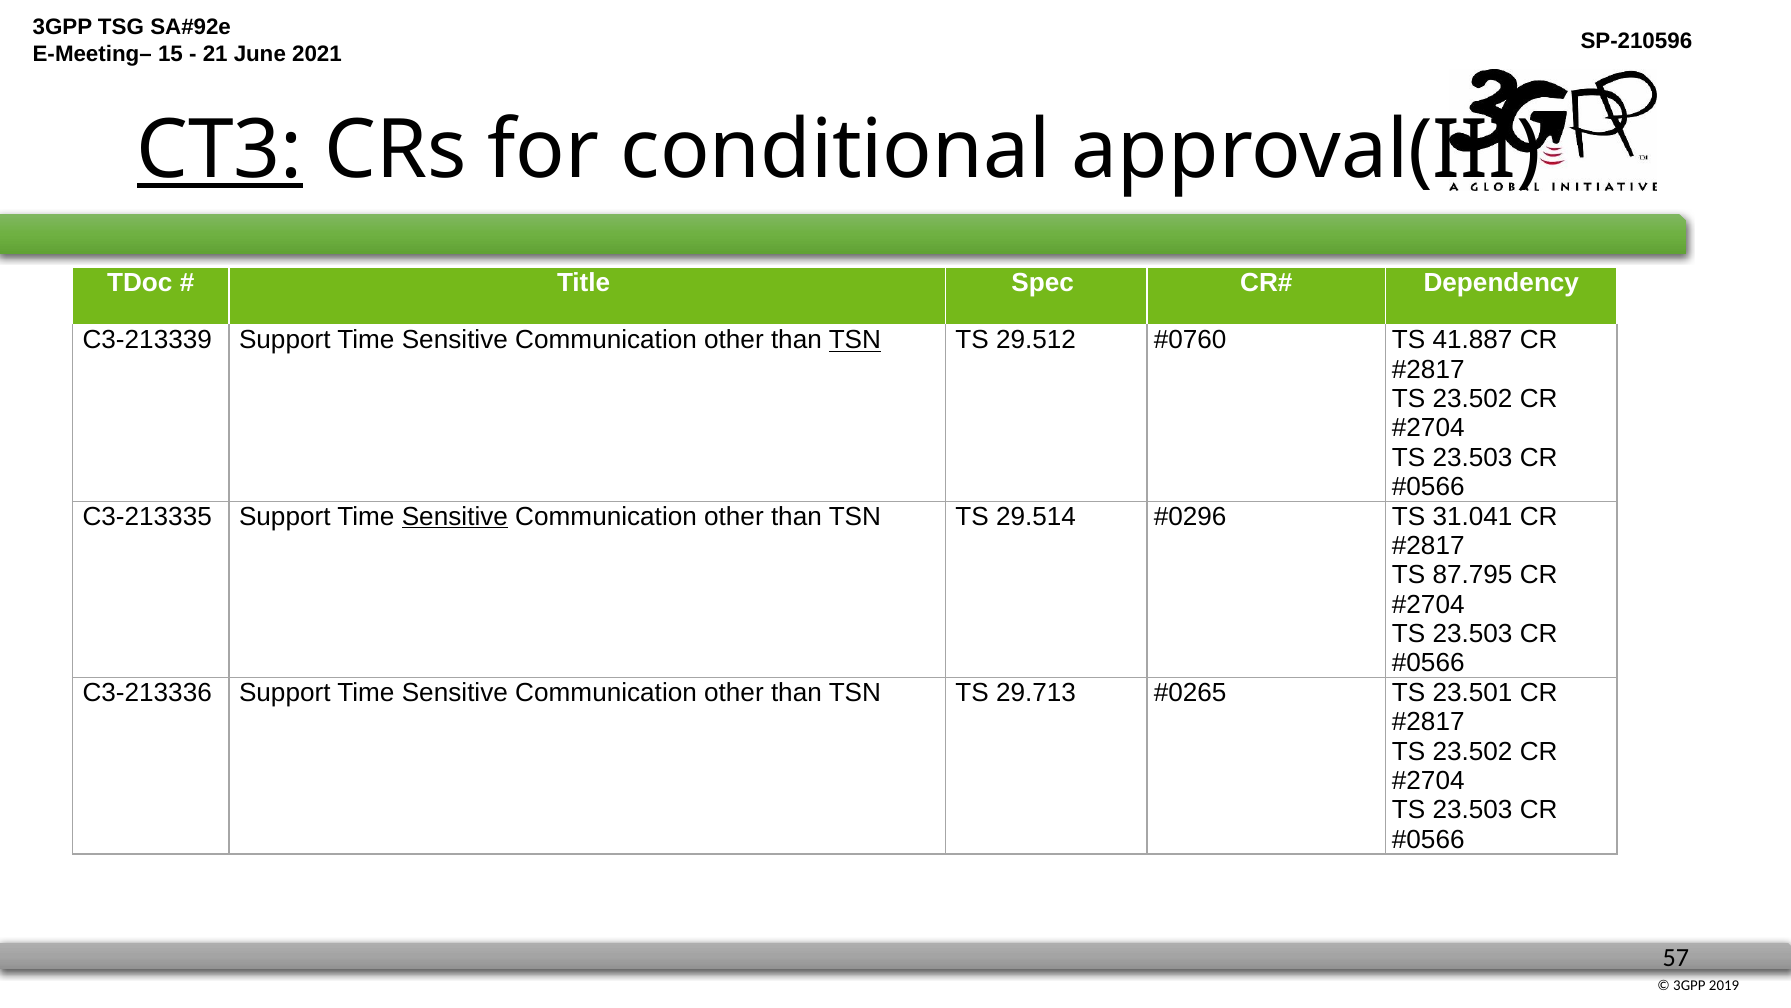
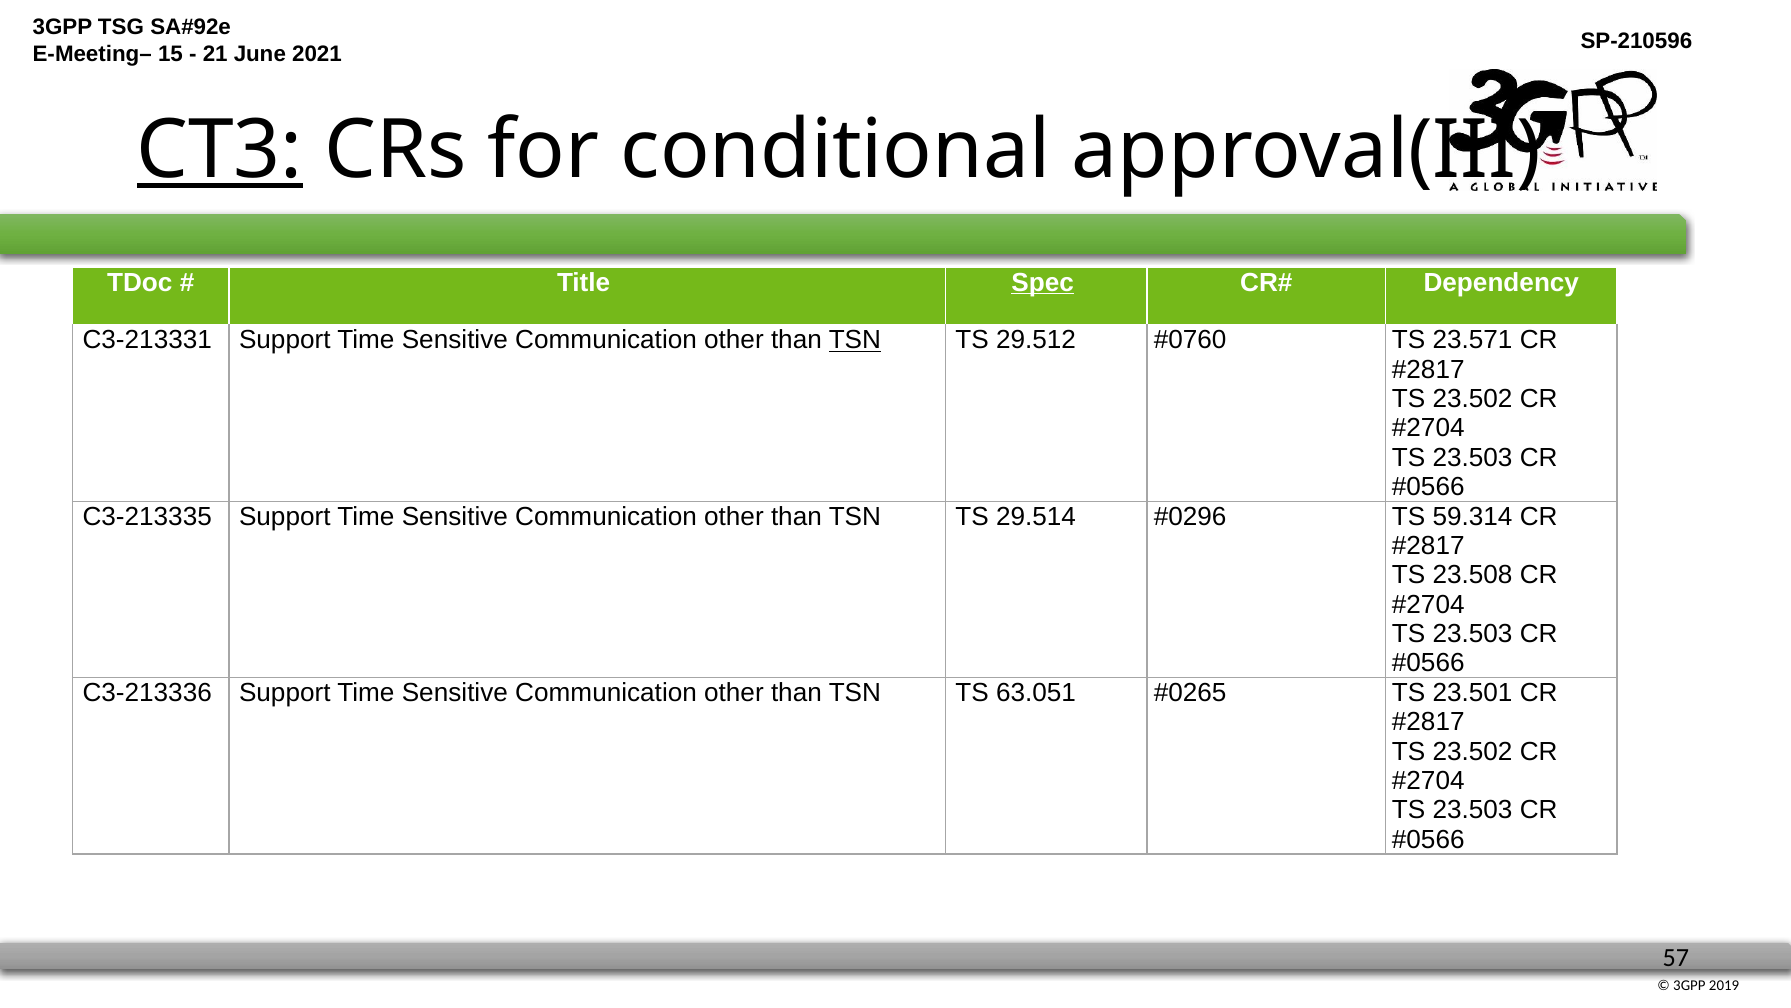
Spec underline: none -> present
C3-213339: C3-213339 -> C3-213331
41.887: 41.887 -> 23.571
Sensitive at (455, 516) underline: present -> none
31.041: 31.041 -> 59.314
87.795: 87.795 -> 23.508
29.713: 29.713 -> 63.051
